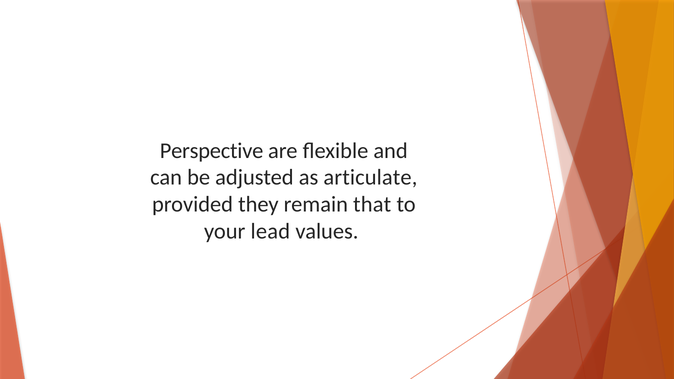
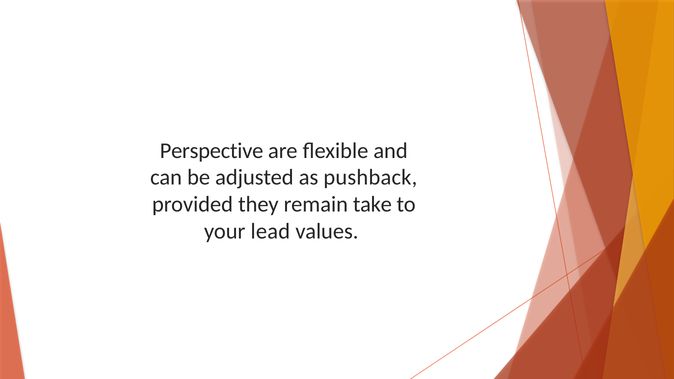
articulate: articulate -> pushback
that: that -> take
